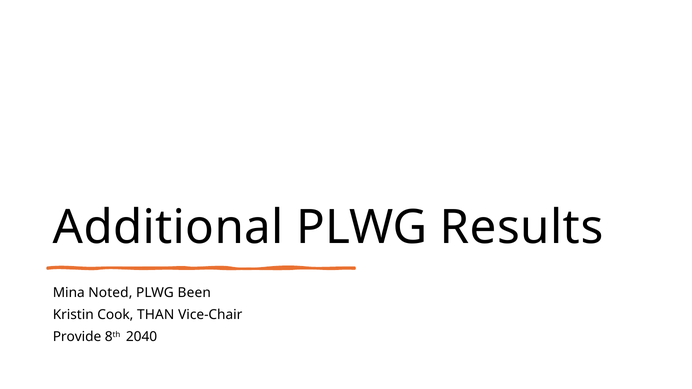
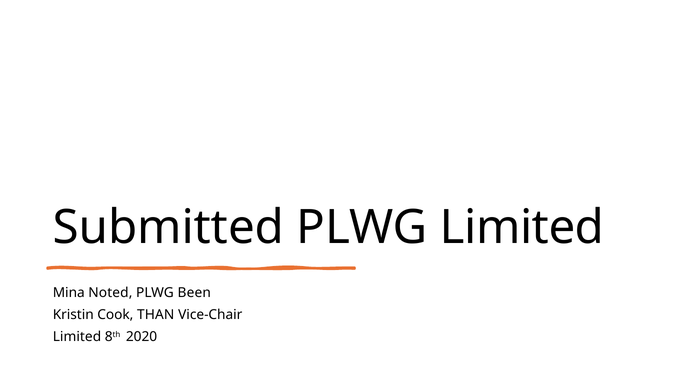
Additional: Additional -> Submitted
PLWG Results: Results -> Limited
Provide at (77, 337): Provide -> Limited
2040: 2040 -> 2020
